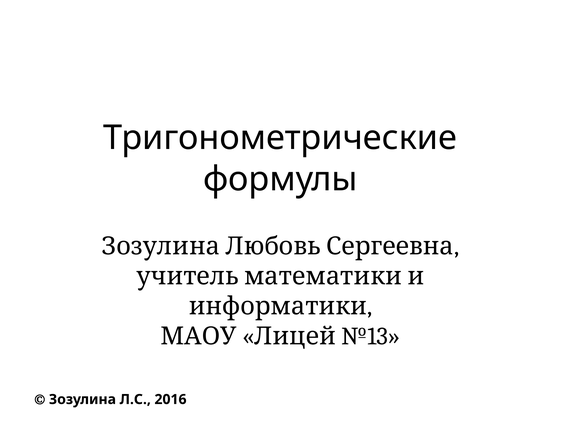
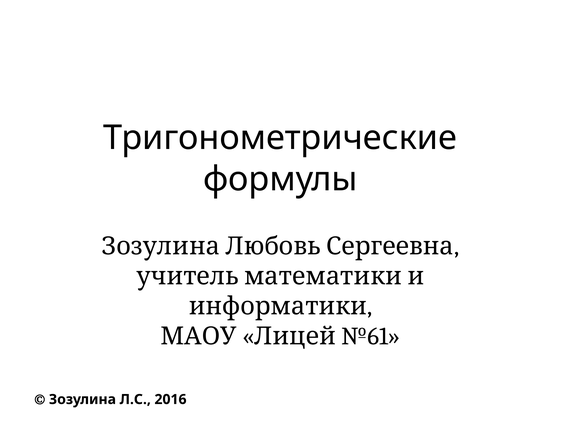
№13: №13 -> №61
